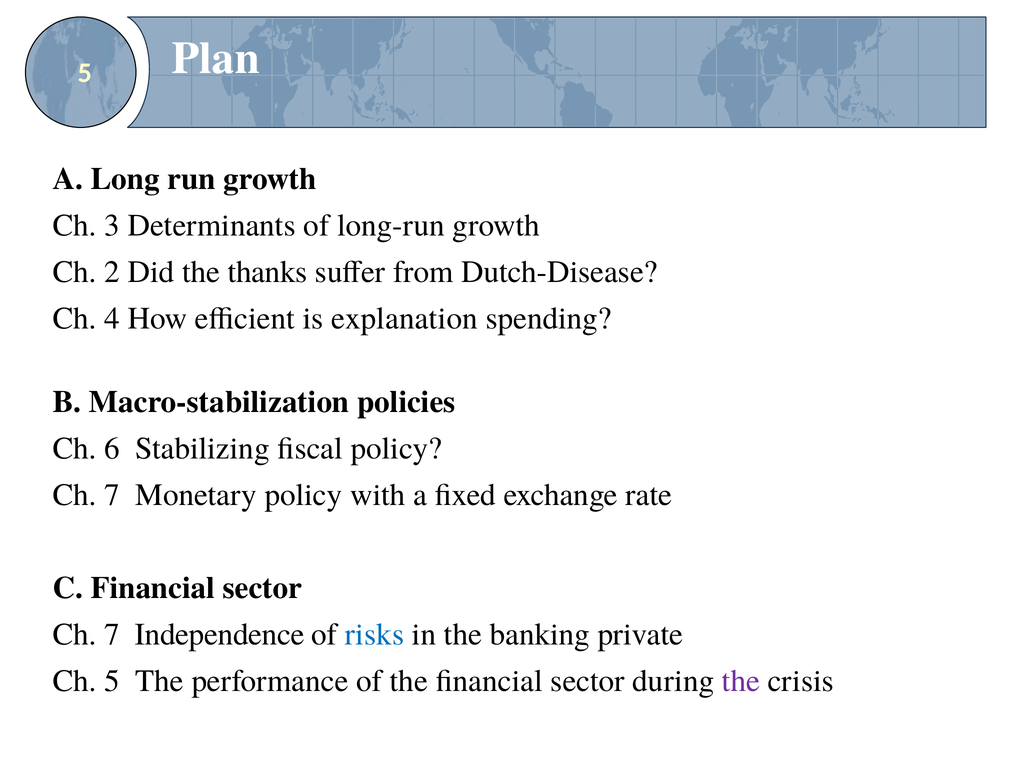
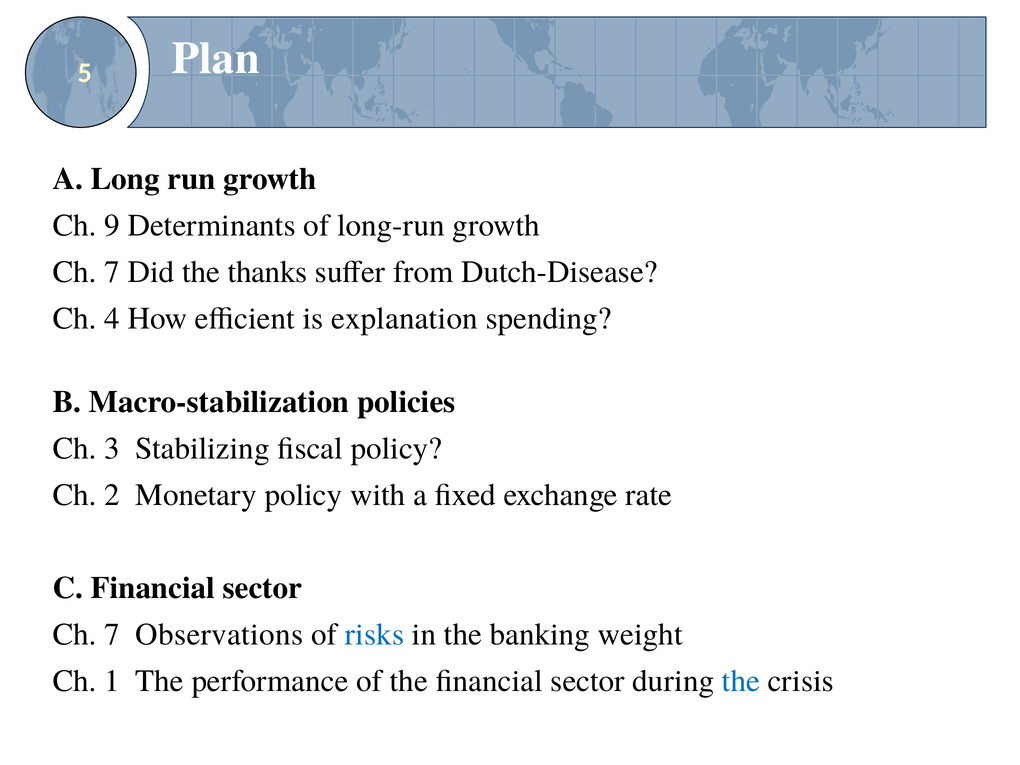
3: 3 -> 9
2 at (112, 272): 2 -> 7
6: 6 -> 3
7 at (112, 495): 7 -> 2
Independence: Independence -> Observations
private: private -> weight
Ch 5: 5 -> 1
the at (741, 681) colour: purple -> blue
